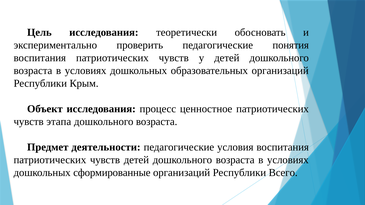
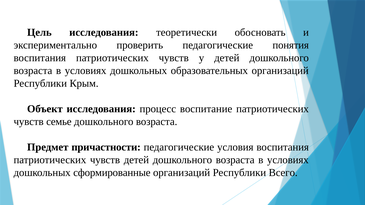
ценностное: ценностное -> воспитание
этапа: этапа -> семье
деятельности: деятельности -> причастности
